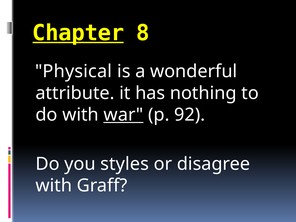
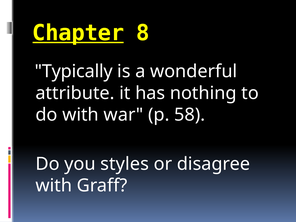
Physical: Physical -> Typically
war underline: present -> none
92: 92 -> 58
